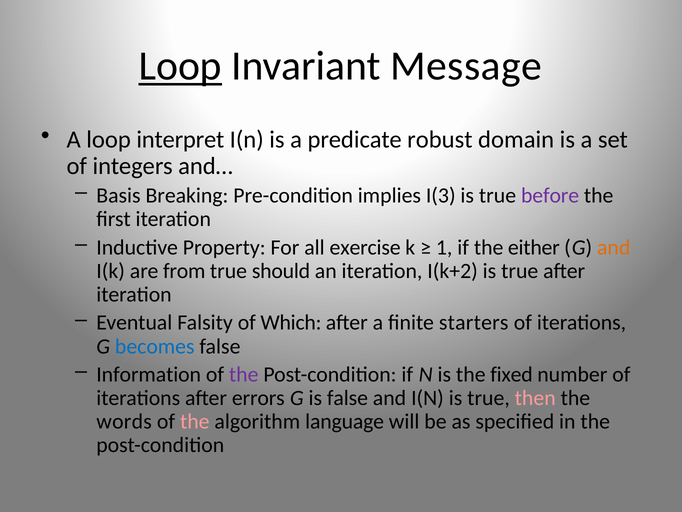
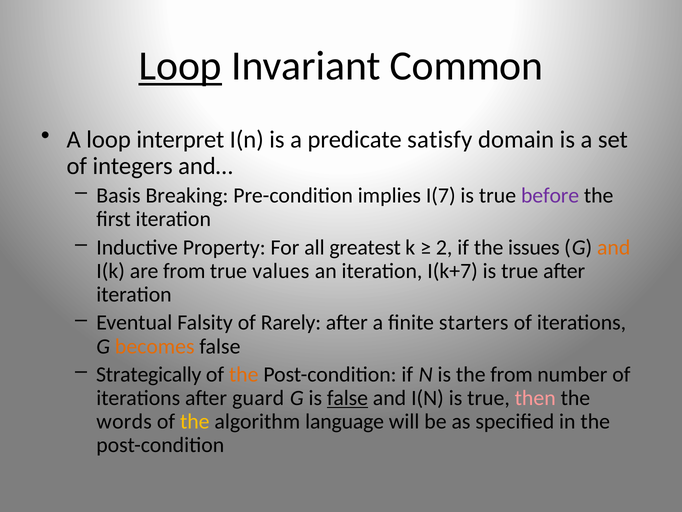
Message: Message -> Common
robust: robust -> satisfy
I(3: I(3 -> I(7
exercise: exercise -> greatest
1: 1 -> 2
either: either -> issues
should: should -> values
I(k+2: I(k+2 -> I(k+7
Which: Which -> Rarely
becomes colour: blue -> orange
Information: Information -> Strategically
the at (244, 374) colour: purple -> orange
the fixed: fixed -> from
errors: errors -> guard
false at (347, 398) underline: none -> present
the at (195, 421) colour: pink -> yellow
